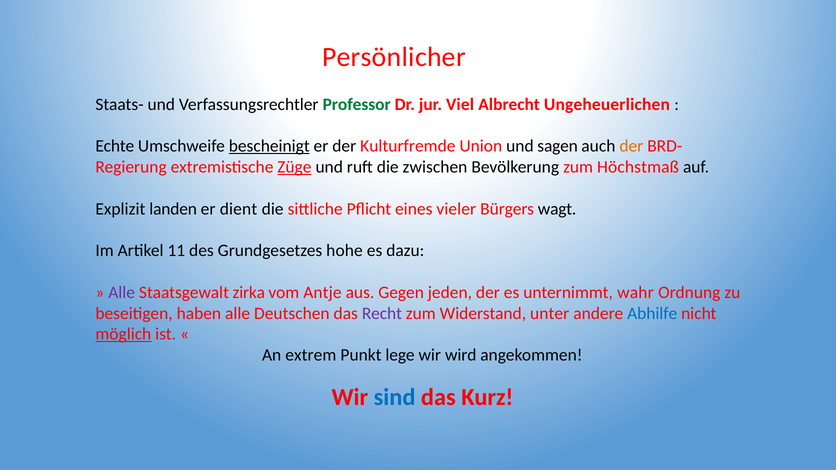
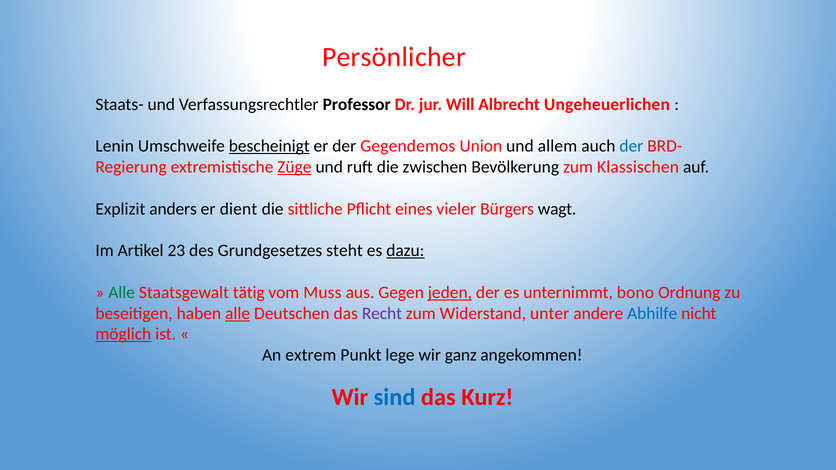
Professor colour: green -> black
Viel: Viel -> Will
Echte: Echte -> Lenin
Kulturfremde: Kulturfremde -> Gegendemos
sagen: sagen -> allem
der at (631, 146) colour: orange -> blue
Höchstmaß: Höchstmaß -> Klassischen
landen: landen -> anders
11: 11 -> 23
hohe: hohe -> steht
dazu underline: none -> present
Alle at (122, 293) colour: purple -> green
zirka: zirka -> tätig
Antje: Antje -> Muss
jeden underline: none -> present
wahr: wahr -> bono
alle at (238, 313) underline: none -> present
wird: wird -> ganz
